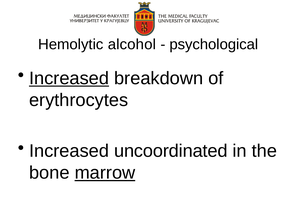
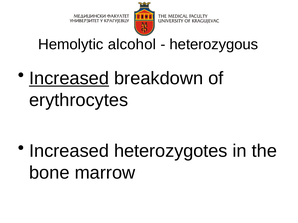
psychological: psychological -> heterozygous
uncoordinated: uncoordinated -> heterozygotes
marrow underline: present -> none
